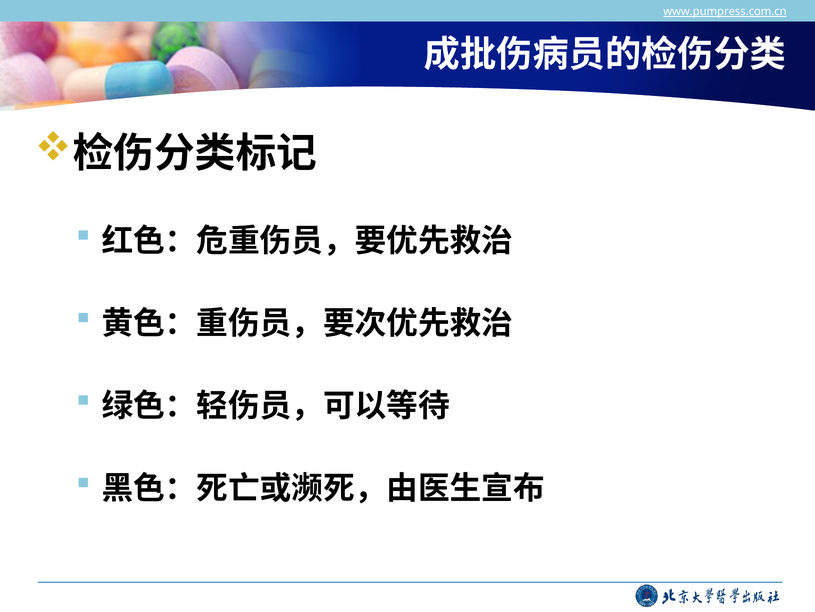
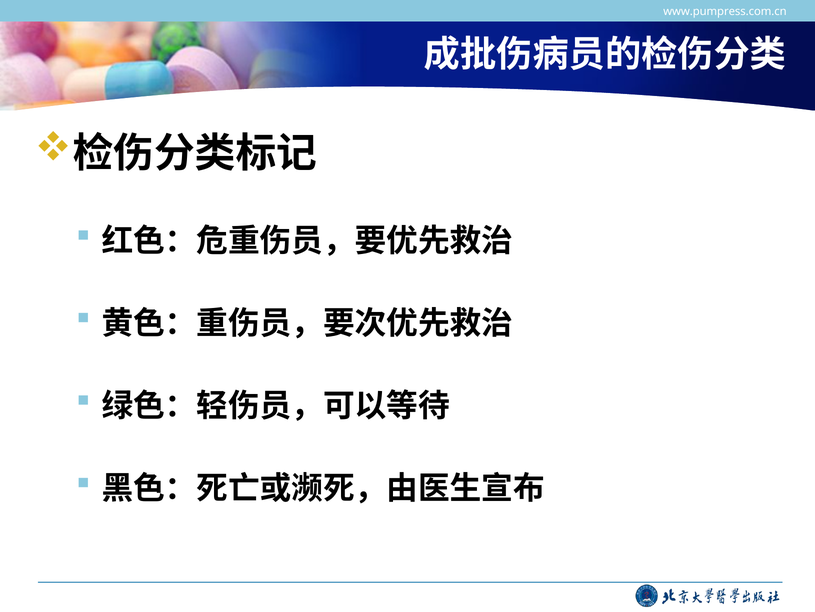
www.pumpress.com.cn underline: present -> none
